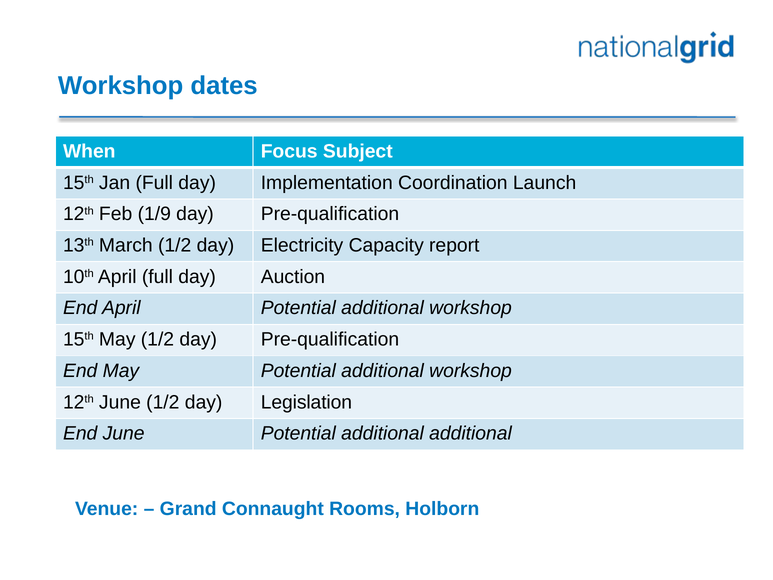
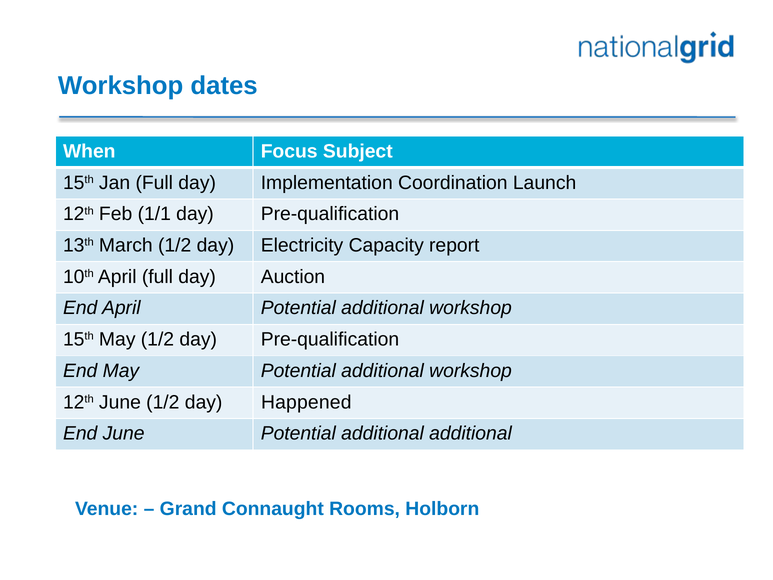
1/9: 1/9 -> 1/1
Legislation: Legislation -> Happened
